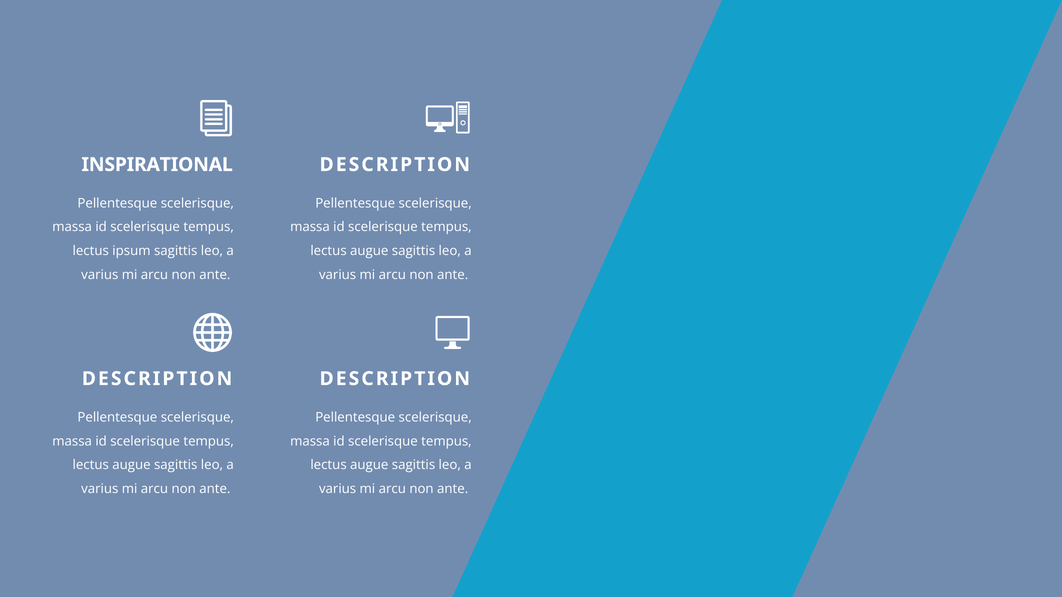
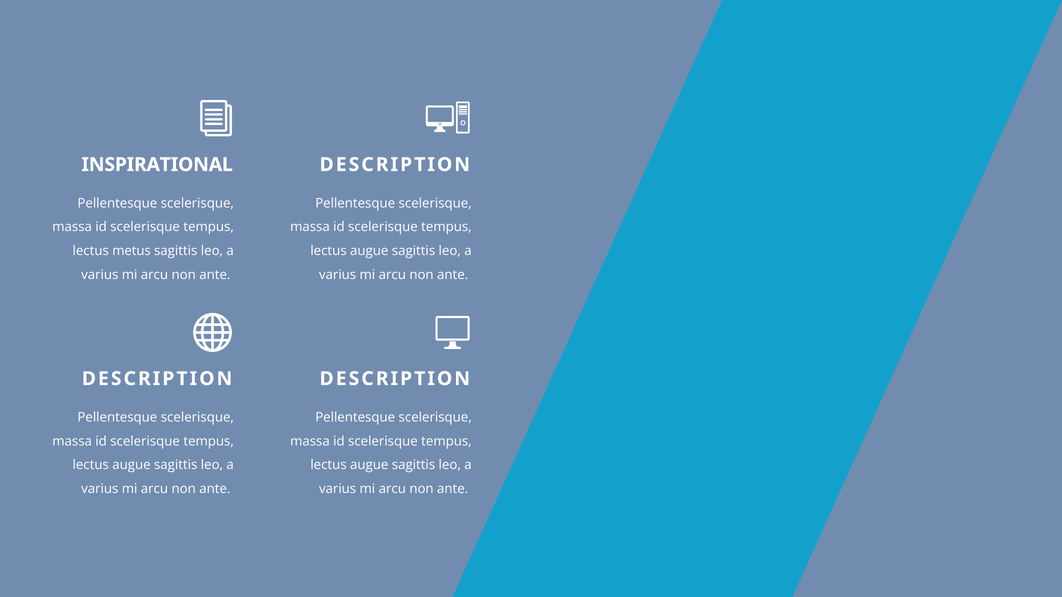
ipsum: ipsum -> metus
